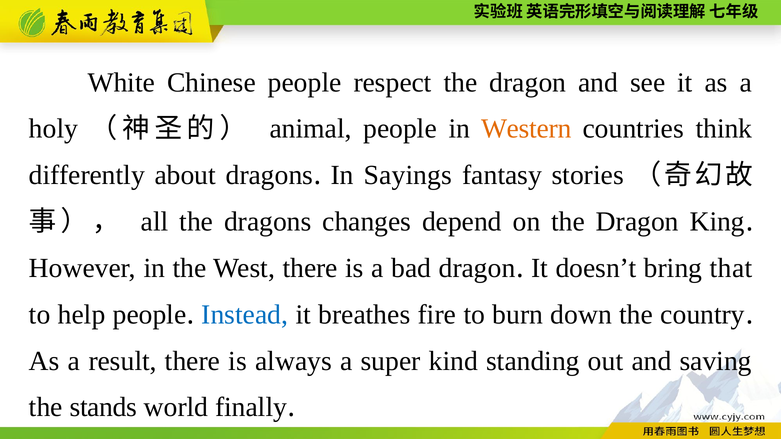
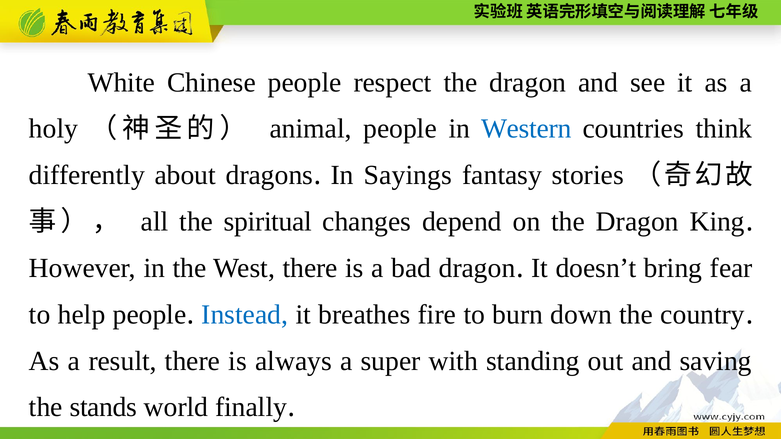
Western colour: orange -> blue
the dragons: dragons -> spiritual
that: that -> fear
kind: kind -> with
